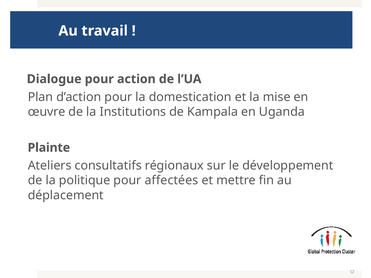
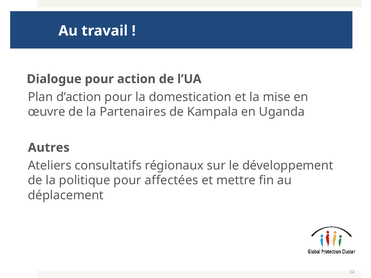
Institutions: Institutions -> Partenaires
Plainte: Plainte -> Autres
